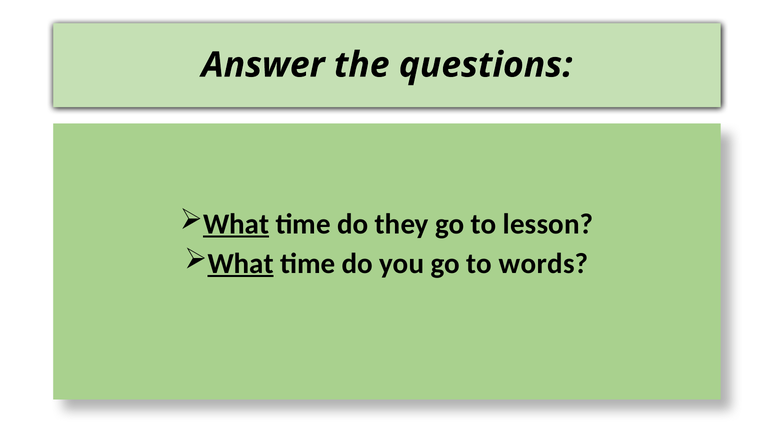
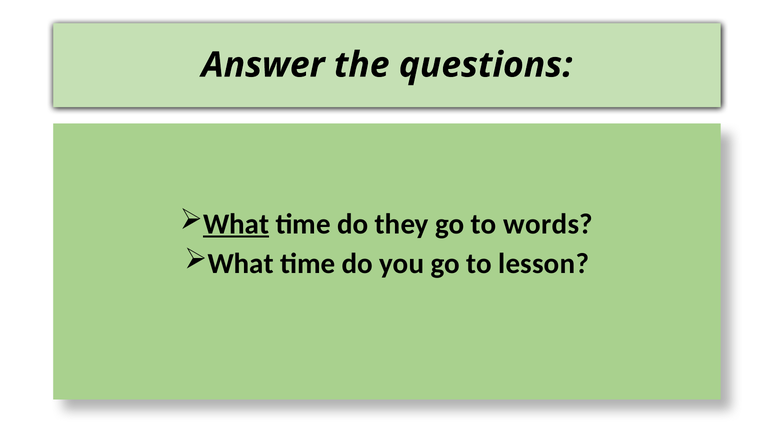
lesson: lesson -> words
What at (241, 264) underline: present -> none
words: words -> lesson
